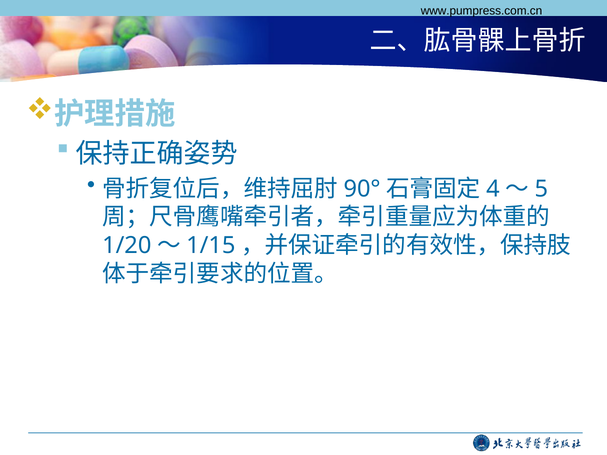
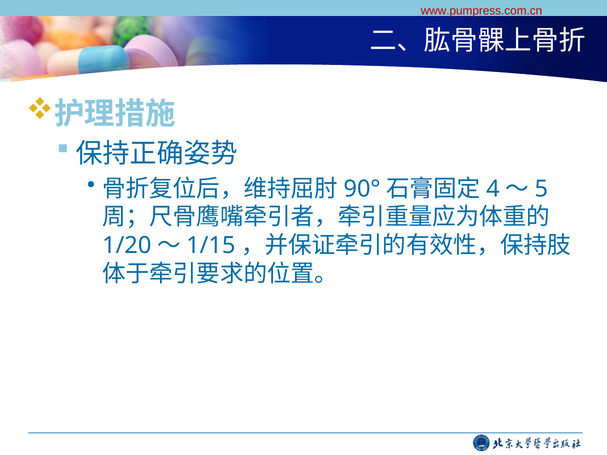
www.pumpress.com.cn colour: black -> red
